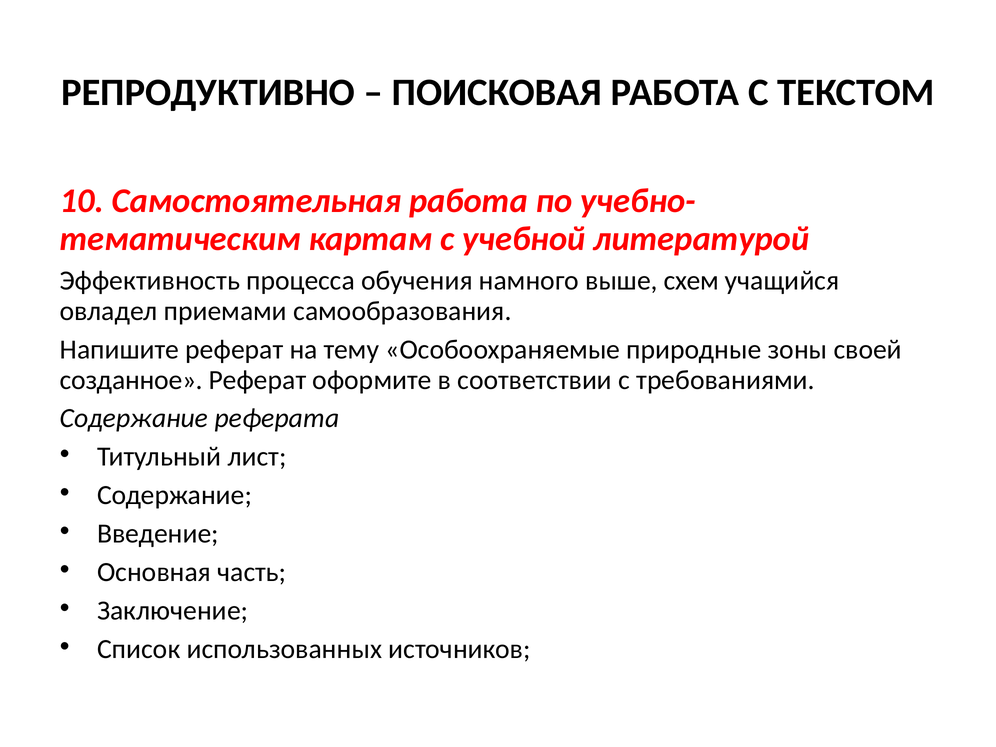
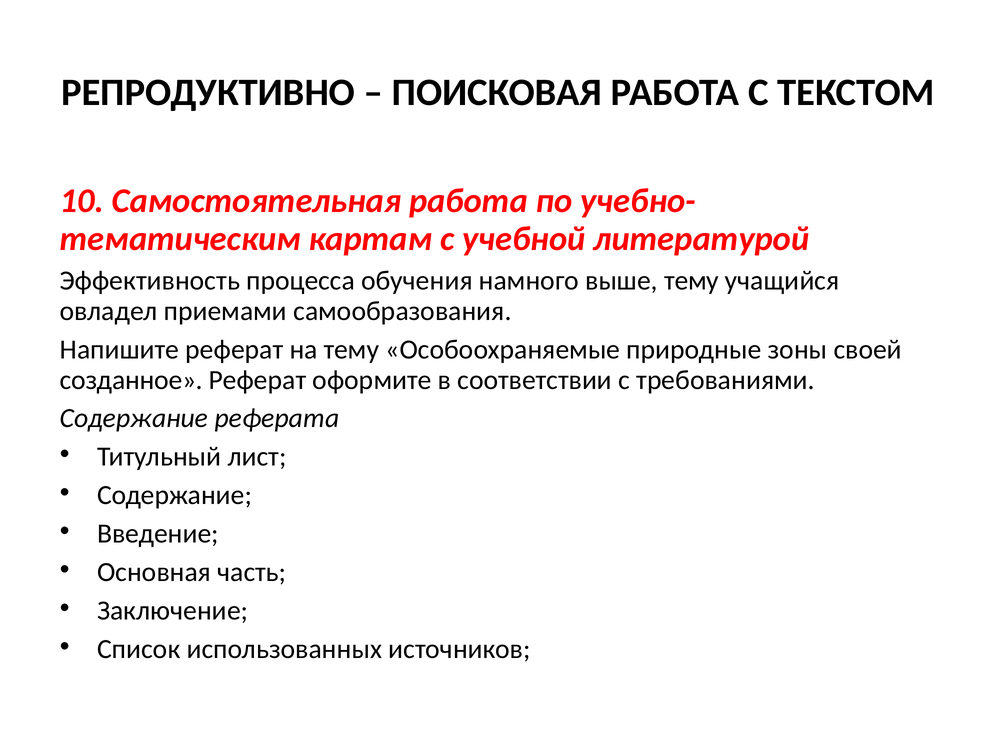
выше схем: схем -> тему
